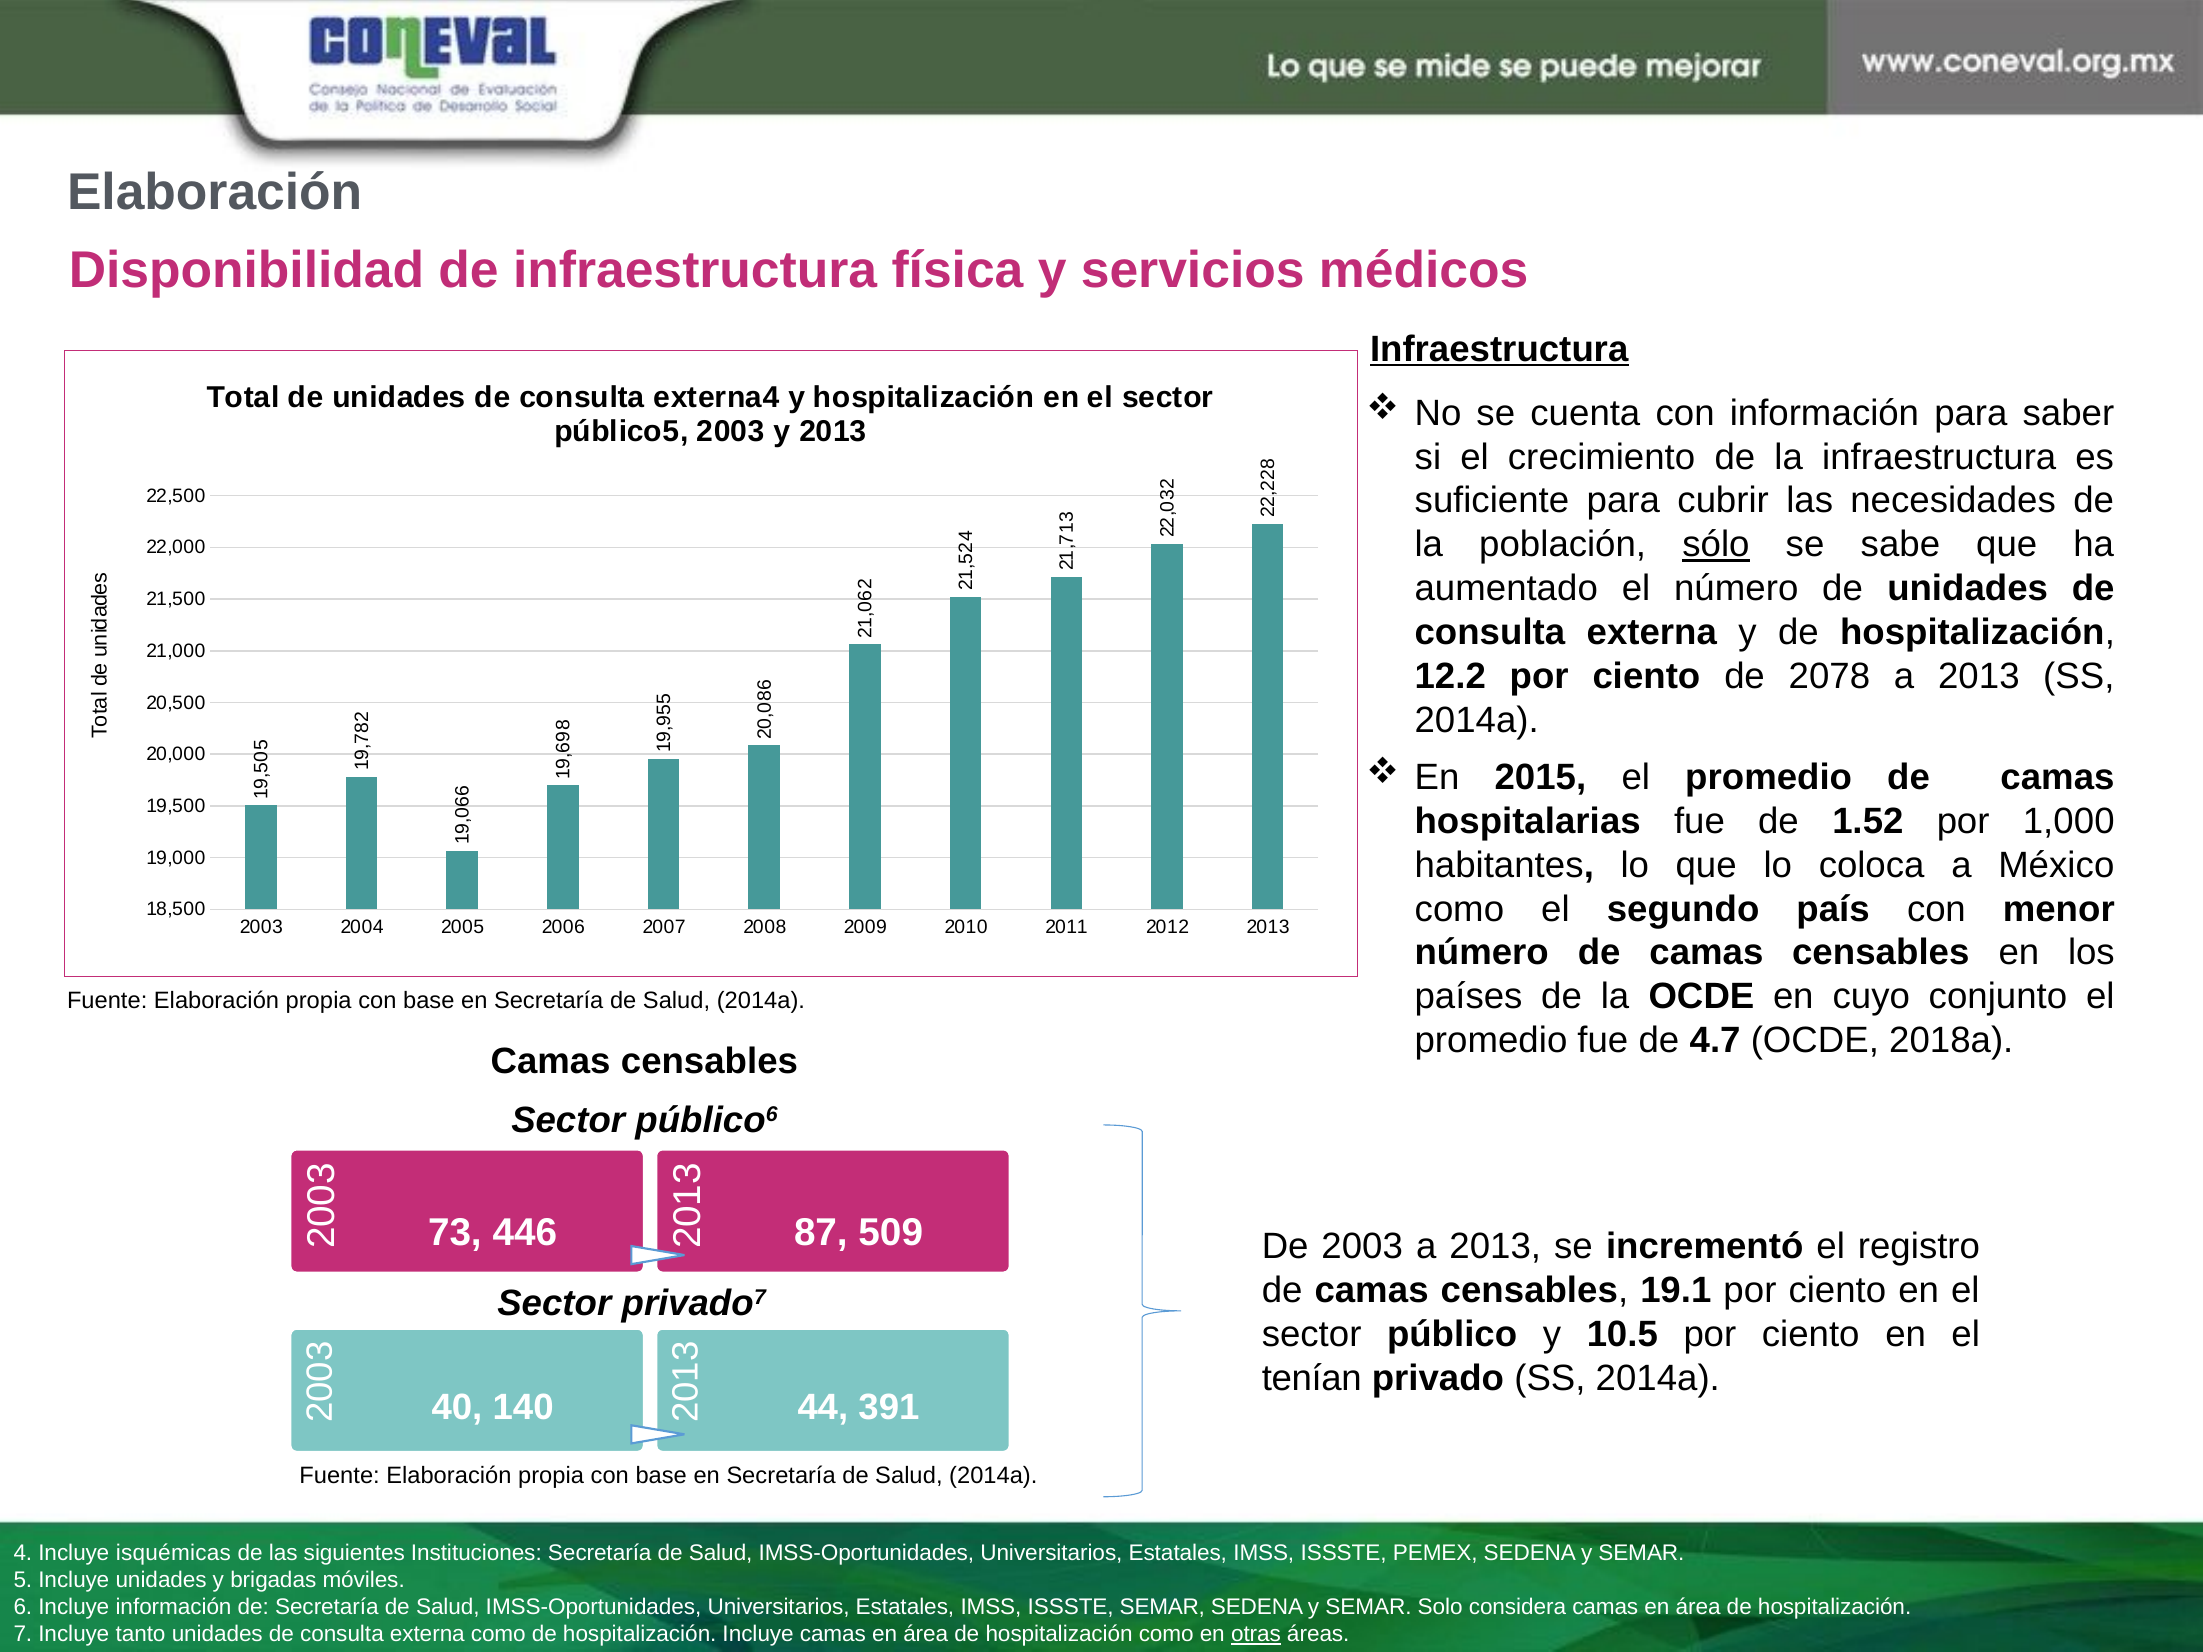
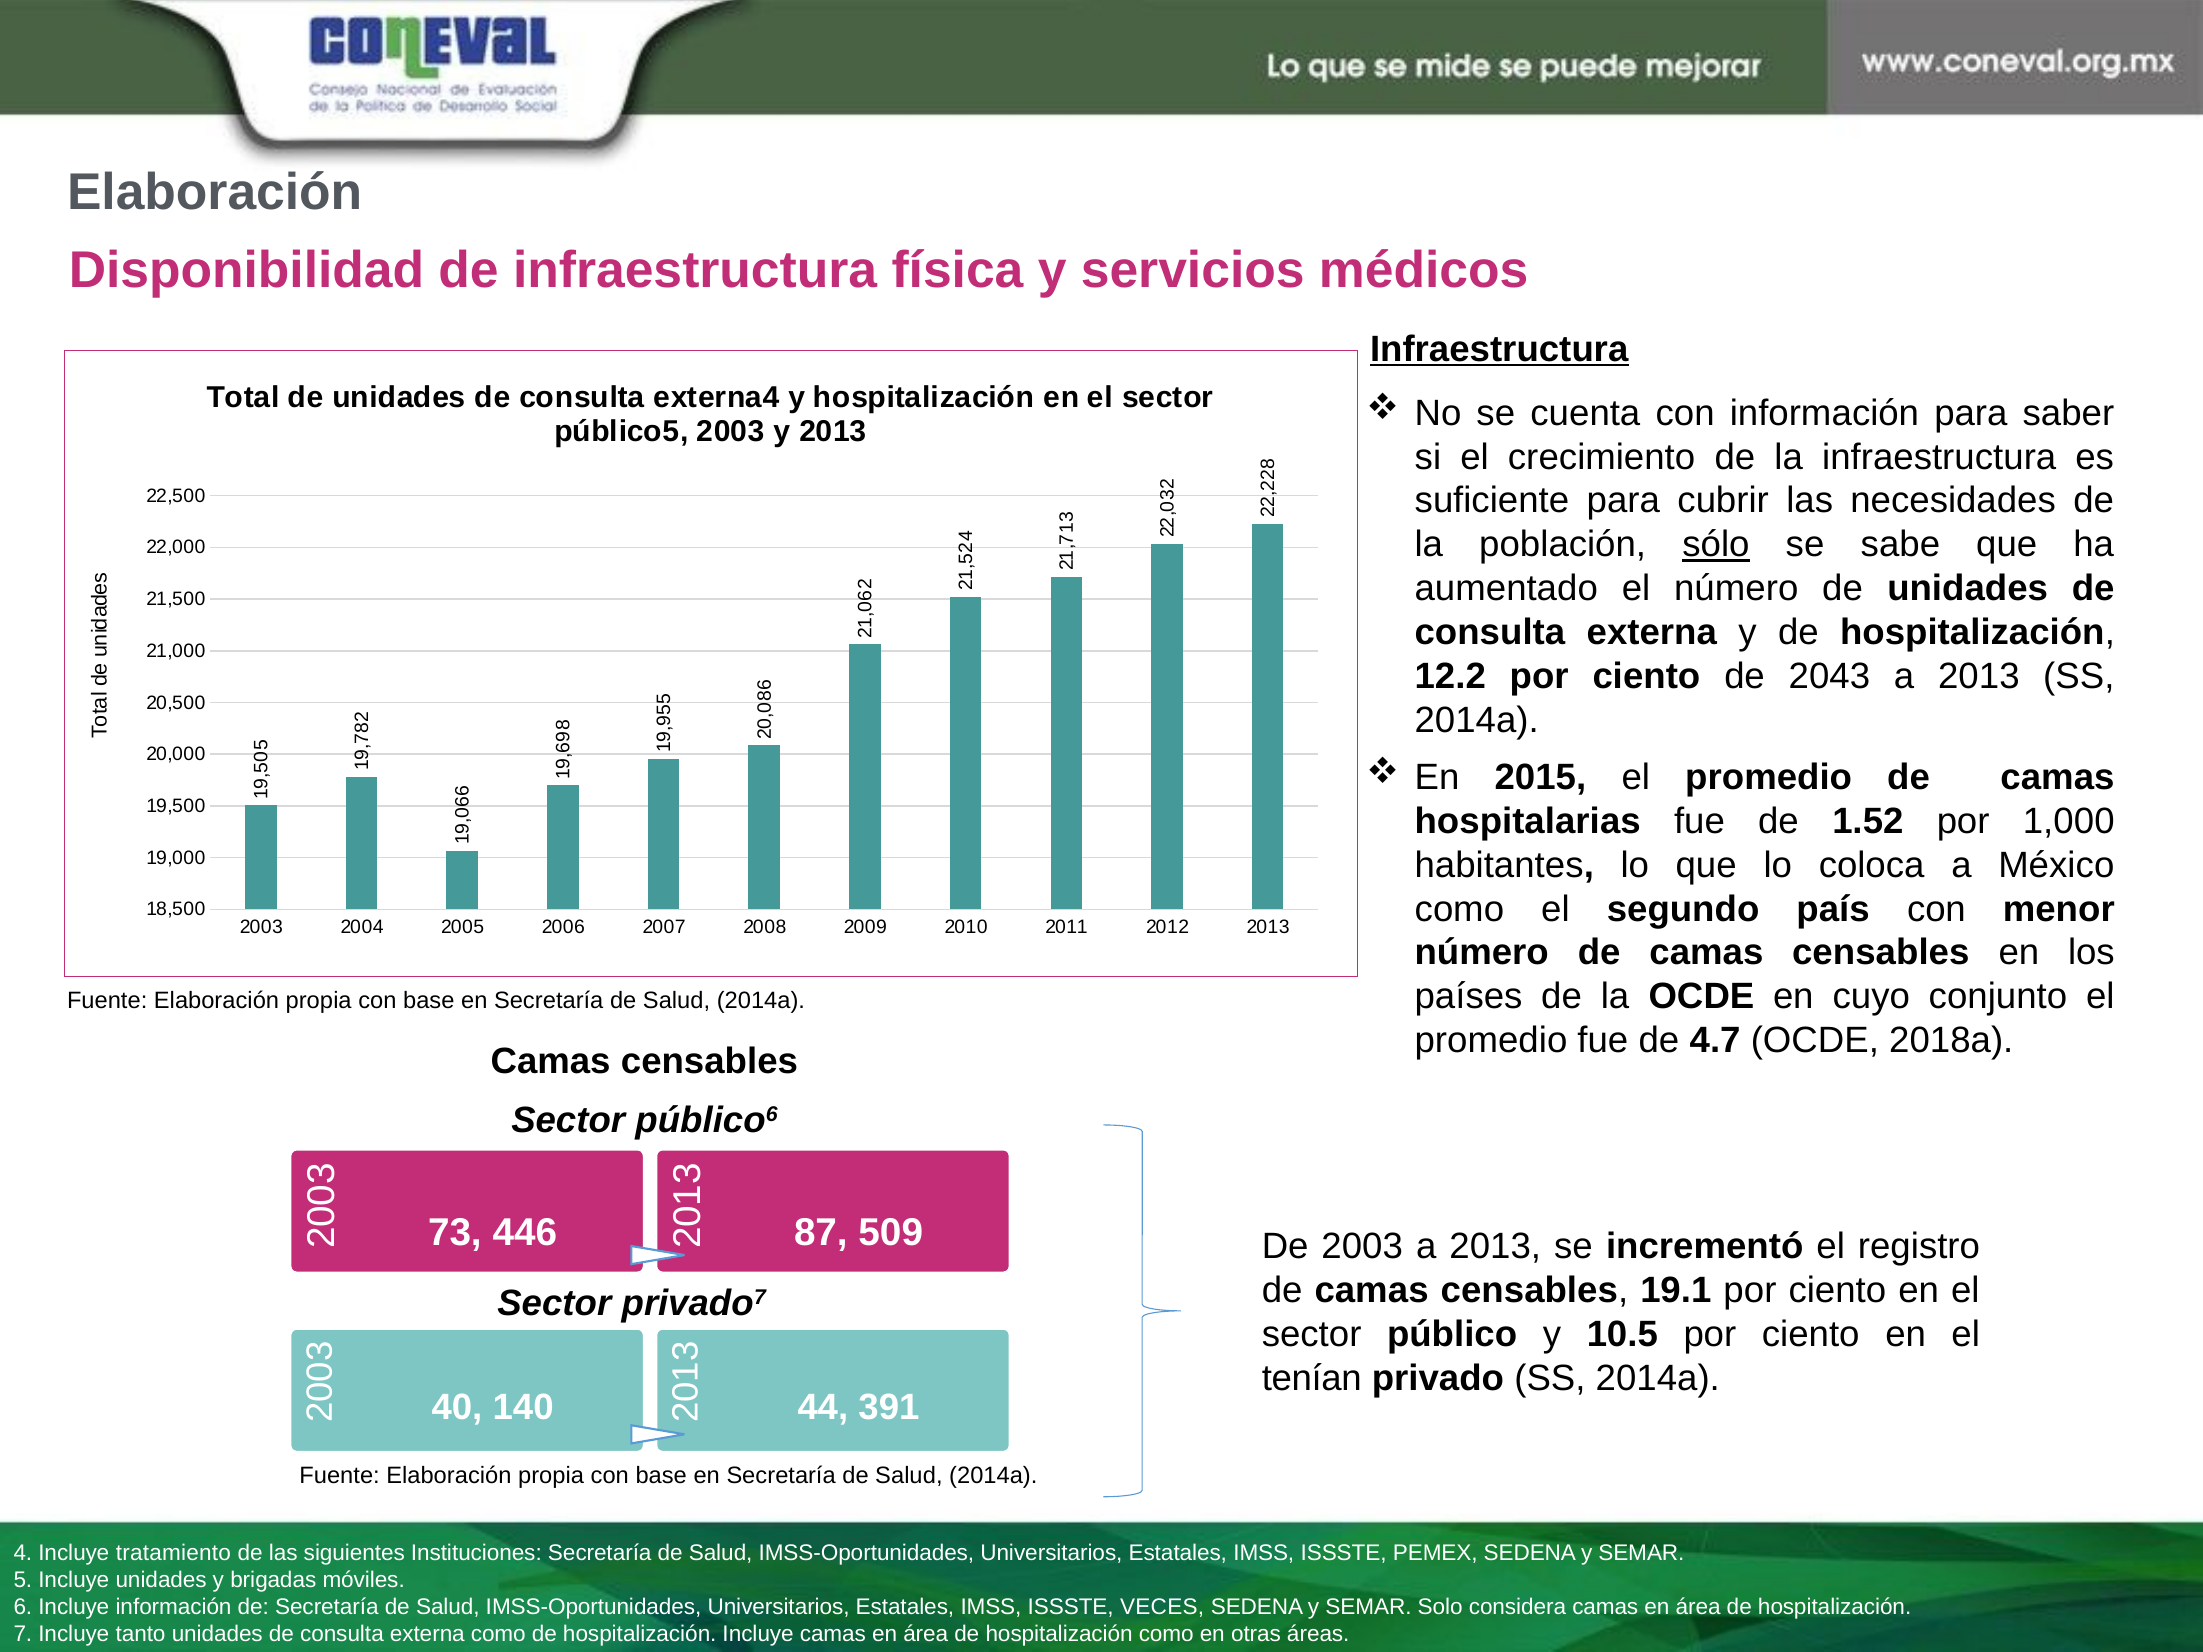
2078: 2078 -> 2043
isquémicas: isquémicas -> tratamiento
ISSSTE SEMAR: SEMAR -> VECES
otras underline: present -> none
